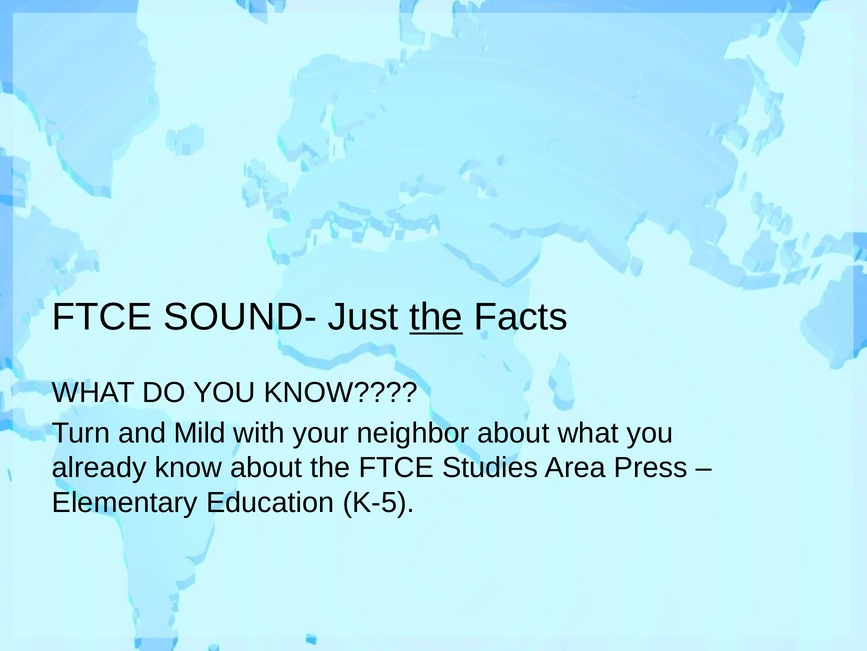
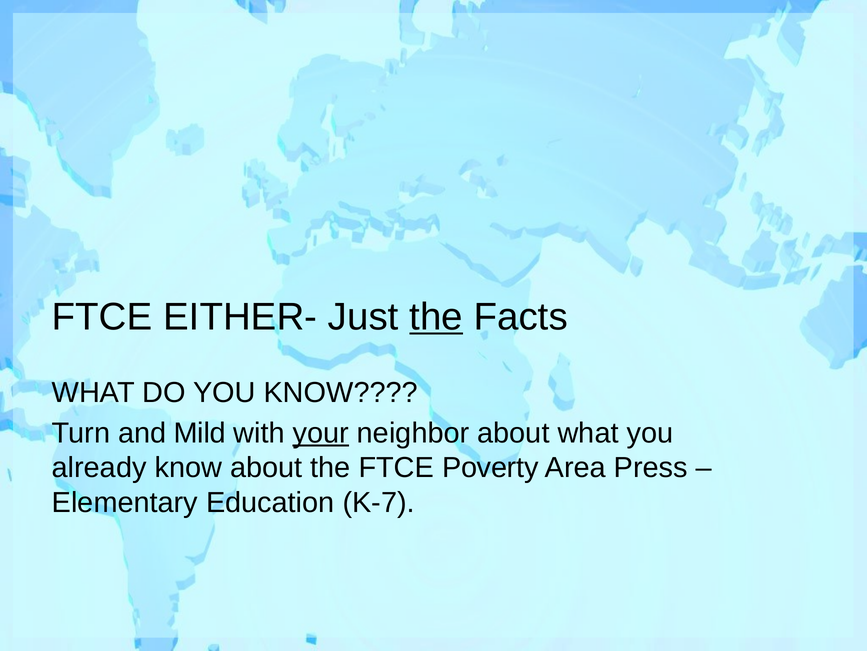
SOUND-: SOUND- -> EITHER-
your underline: none -> present
Studies: Studies -> Poverty
K-5: K-5 -> K-7
